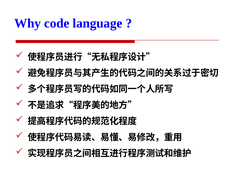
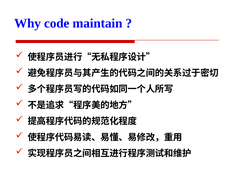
language: language -> maintain
